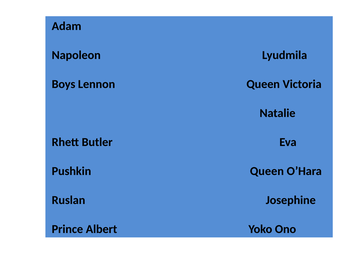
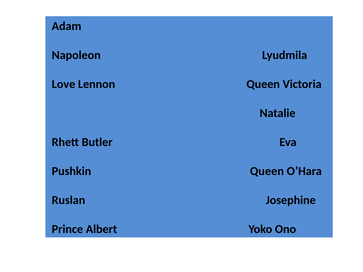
Boys: Boys -> Love
